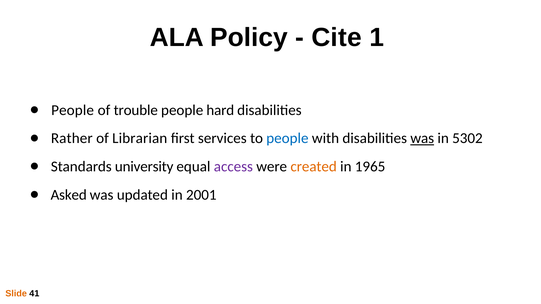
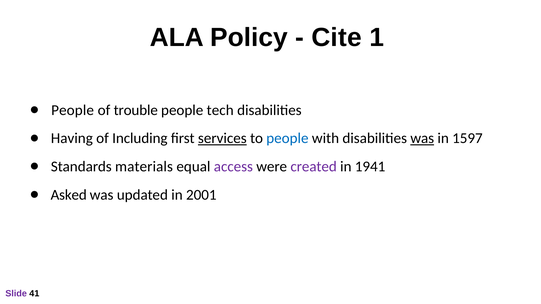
hard: hard -> tech
Rather: Rather -> Having
Librarian: Librarian -> Including
services underline: none -> present
5302: 5302 -> 1597
university: university -> materials
created colour: orange -> purple
1965: 1965 -> 1941
Slide colour: orange -> purple
